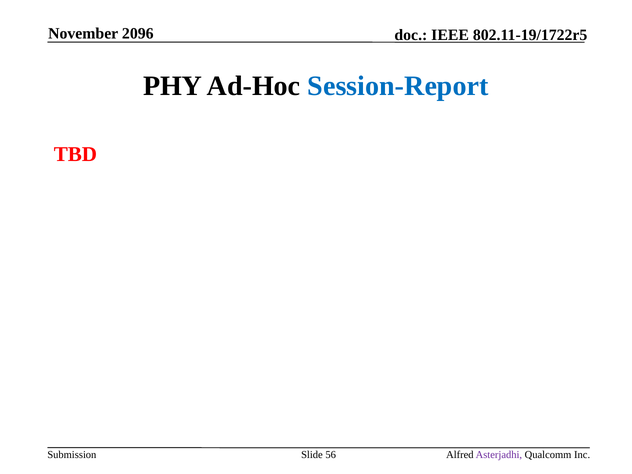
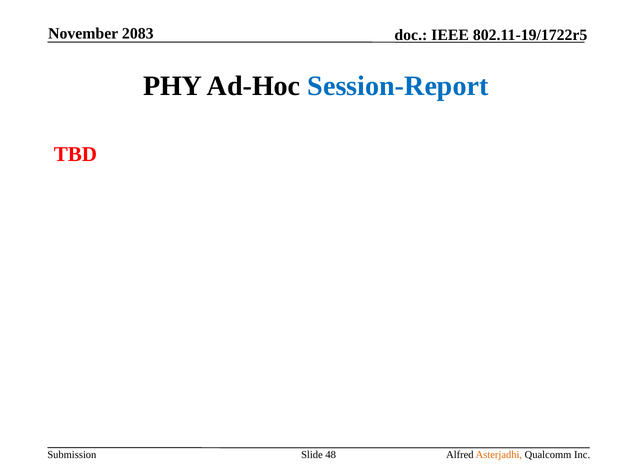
2096: 2096 -> 2083
56: 56 -> 48
Asterjadhi colour: purple -> orange
